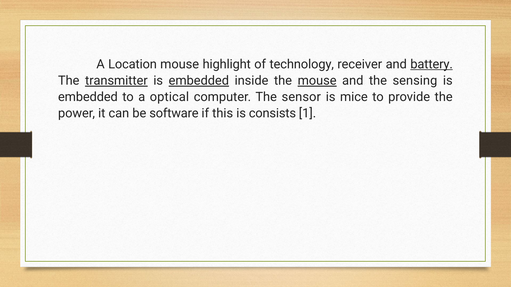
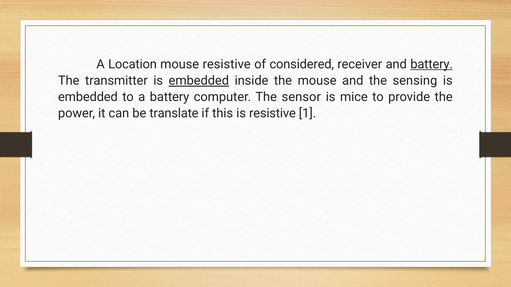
mouse highlight: highlight -> resistive
technology: technology -> considered
transmitter underline: present -> none
mouse at (317, 81) underline: present -> none
a optical: optical -> battery
software: software -> translate
is consists: consists -> resistive
